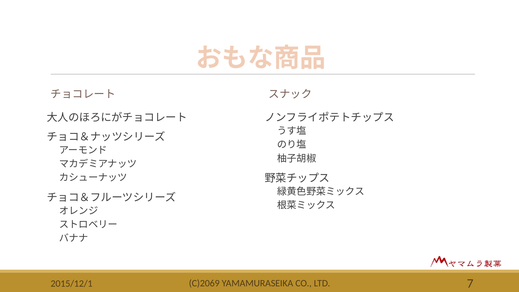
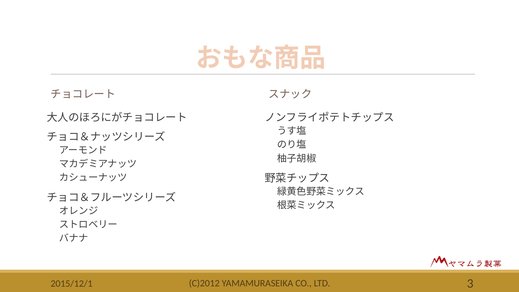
C)2069: C)2069 -> C)2012
7: 7 -> 3
